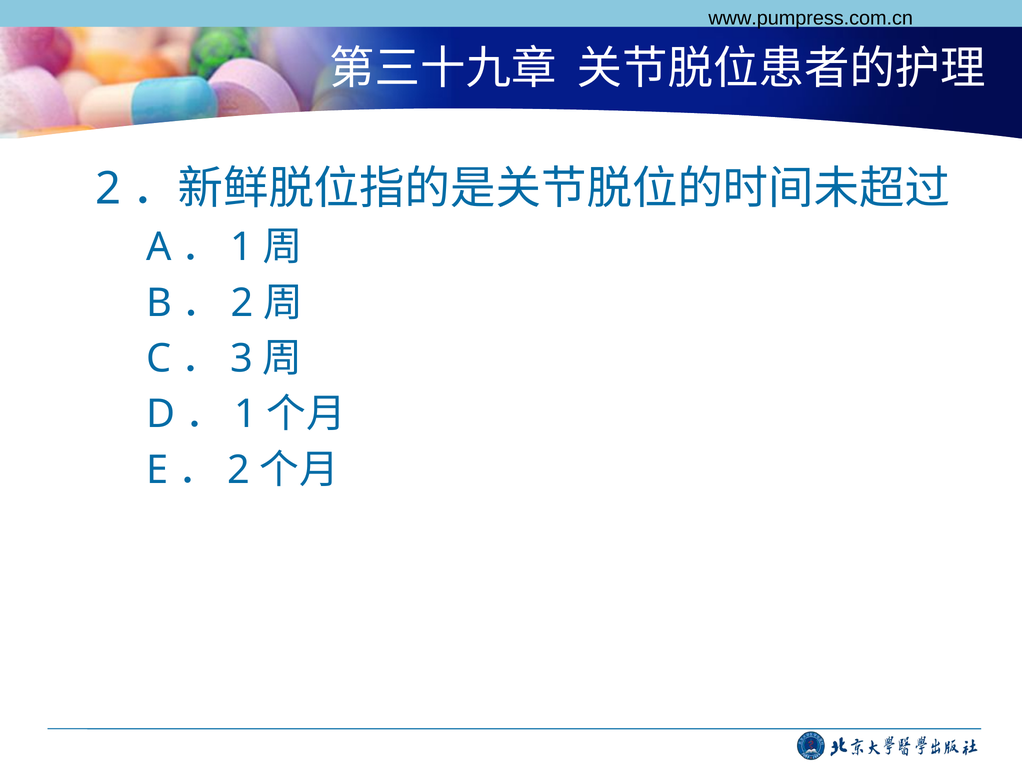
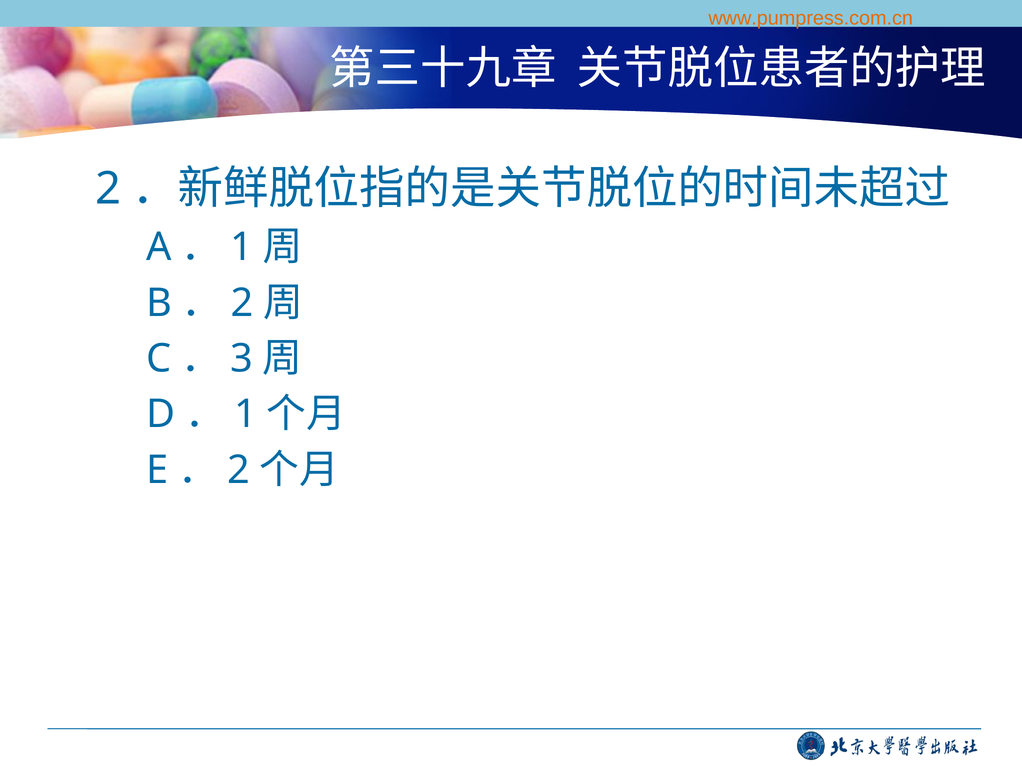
www.pumpress.com.cn colour: black -> orange
